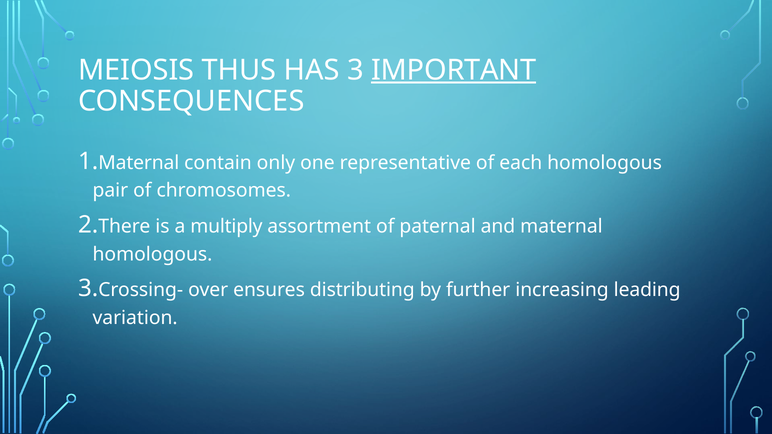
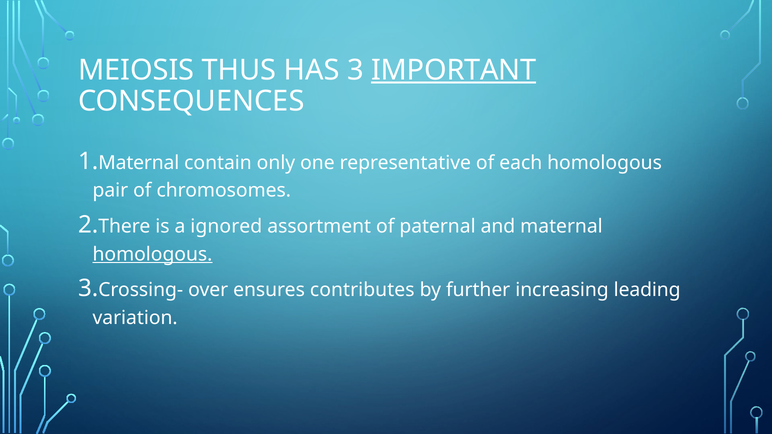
multiply: multiply -> ignored
homologous at (152, 254) underline: none -> present
distributing: distributing -> contributes
